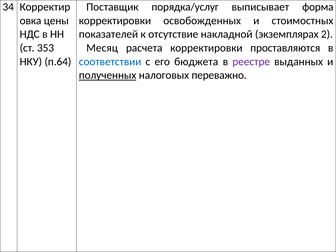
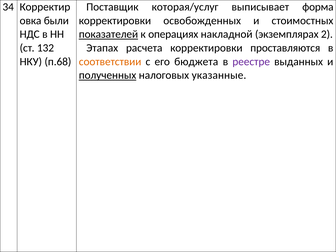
порядка/услуг: порядка/услуг -> которая/услуг
цены: цены -> были
показателей underline: none -> present
отсутствие: отсутствие -> операциях
353: 353 -> 132
Месяц: Месяц -> Этапах
п.64: п.64 -> п.68
соответствии colour: blue -> orange
переважно: переважно -> указанные
